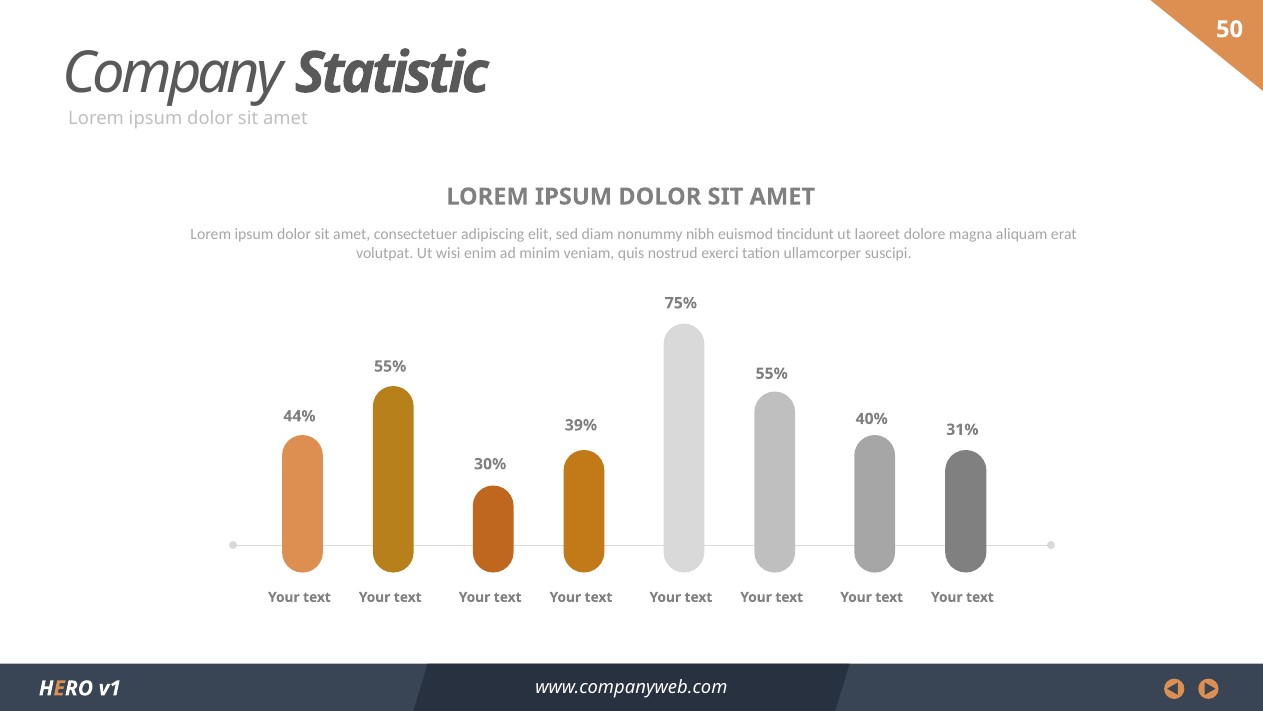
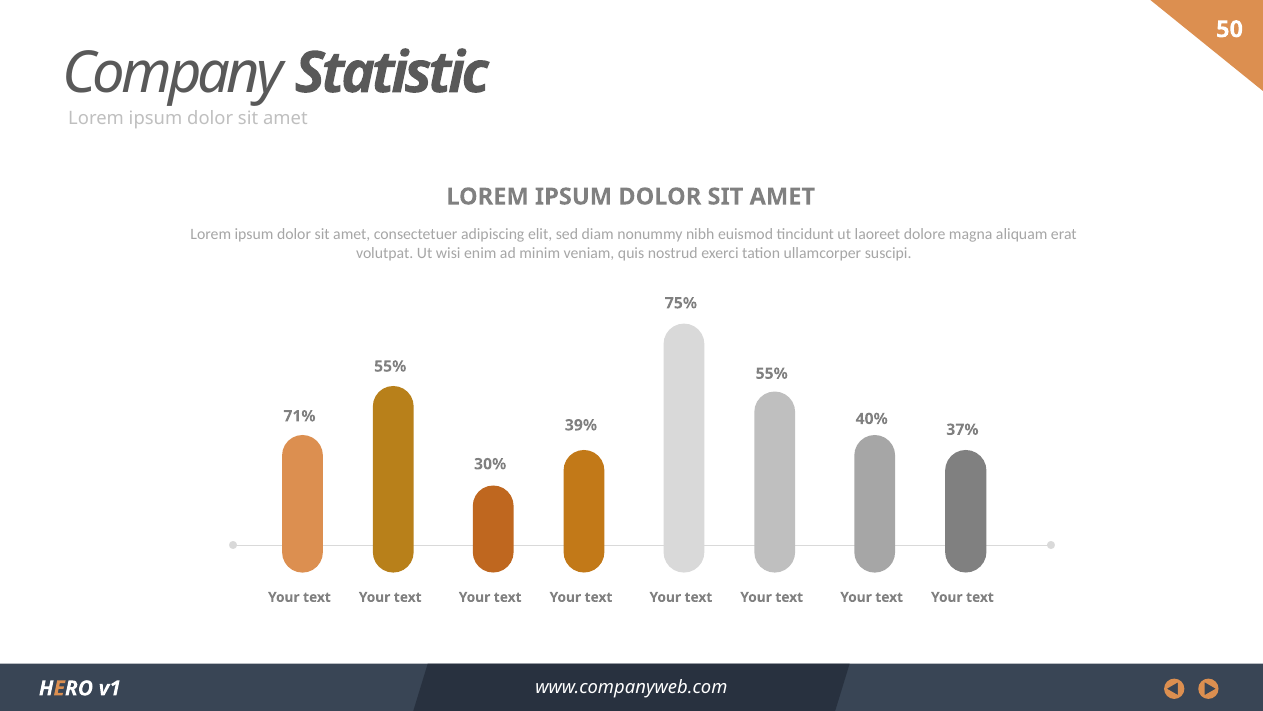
44%: 44% -> 71%
31%: 31% -> 37%
